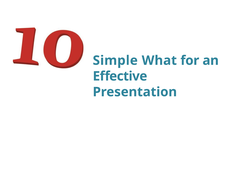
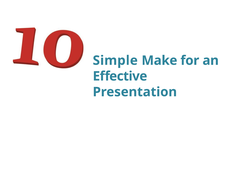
What: What -> Make
